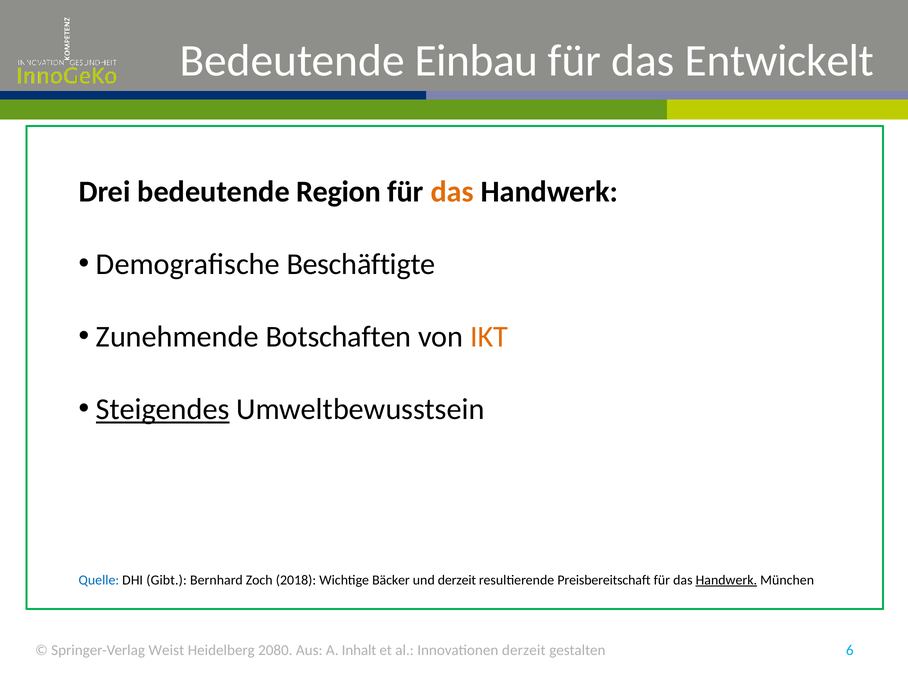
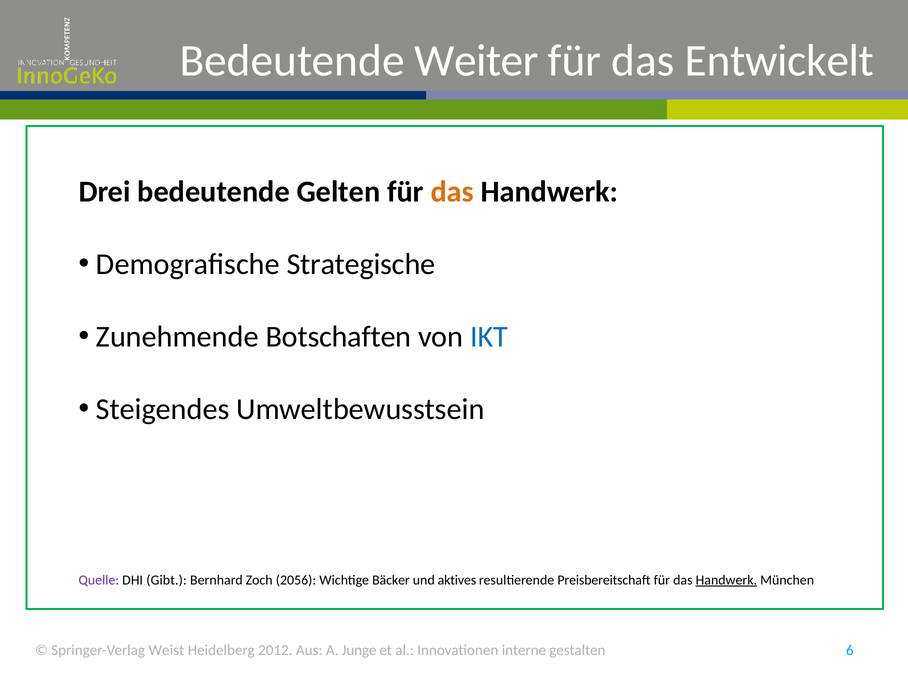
Einbau: Einbau -> Weiter
Region: Region -> Gelten
Beschäftigte: Beschäftigte -> Strategische
IKT colour: orange -> blue
Steigendes underline: present -> none
Quelle colour: blue -> purple
2018: 2018 -> 2056
und derzeit: derzeit -> aktives
2080: 2080 -> 2012
Inhalt: Inhalt -> Junge
Innovationen derzeit: derzeit -> interne
